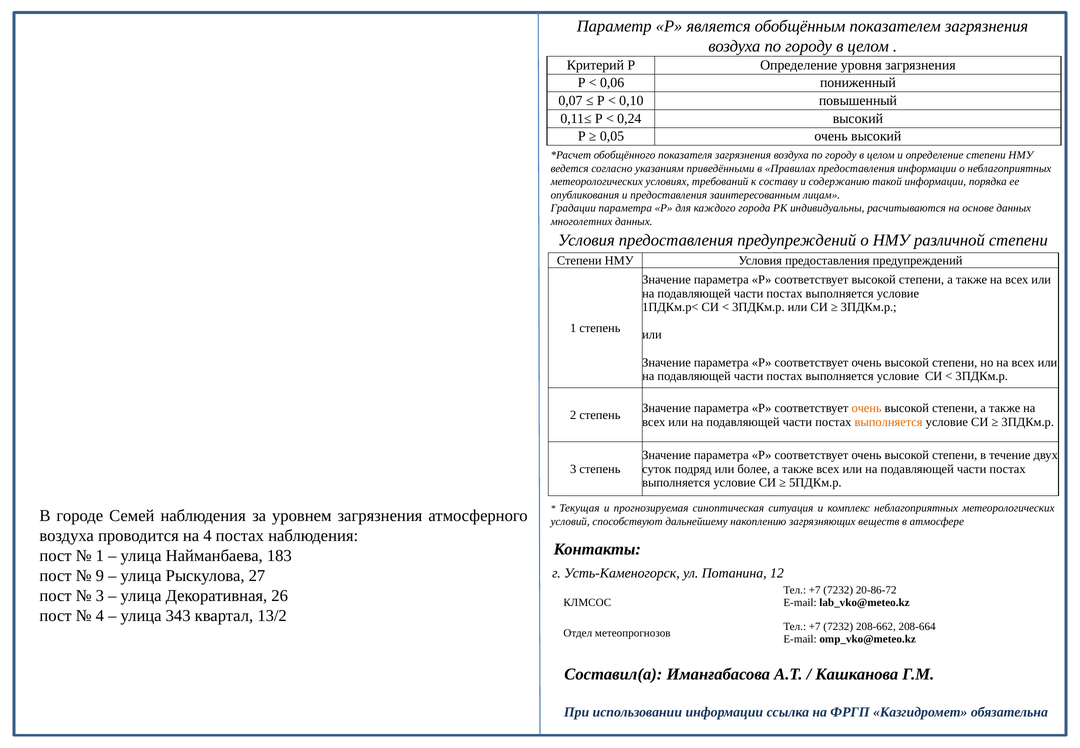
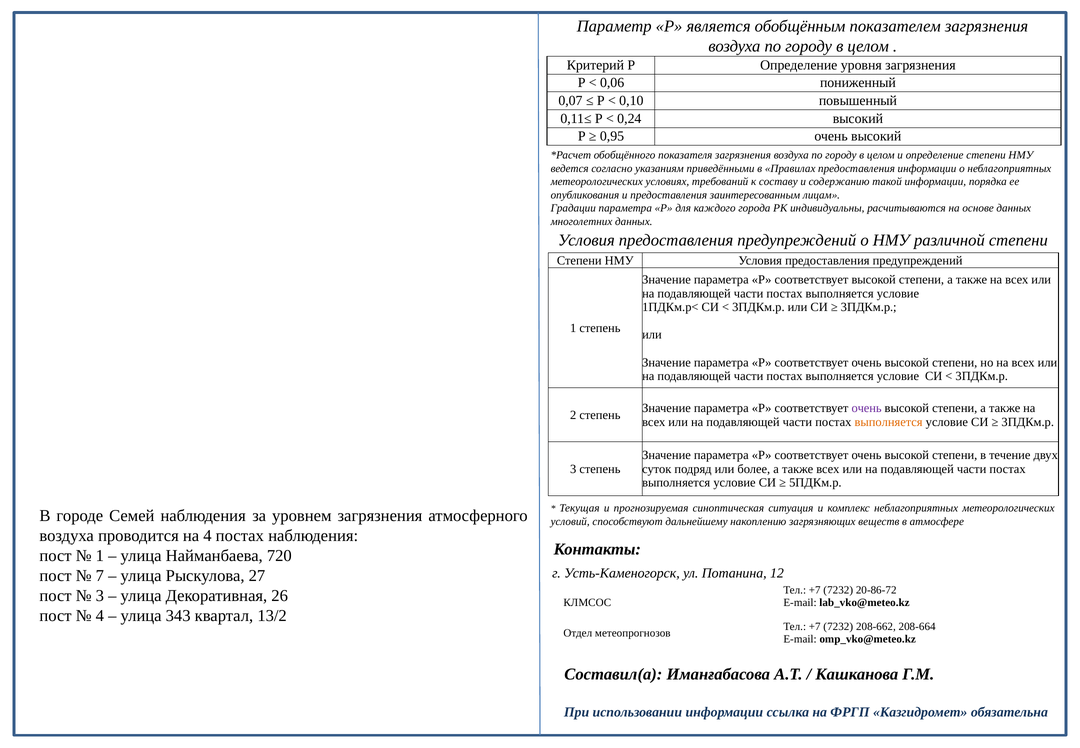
0,05: 0,05 -> 0,95
очень at (867, 408) colour: orange -> purple
183: 183 -> 720
9: 9 -> 7
